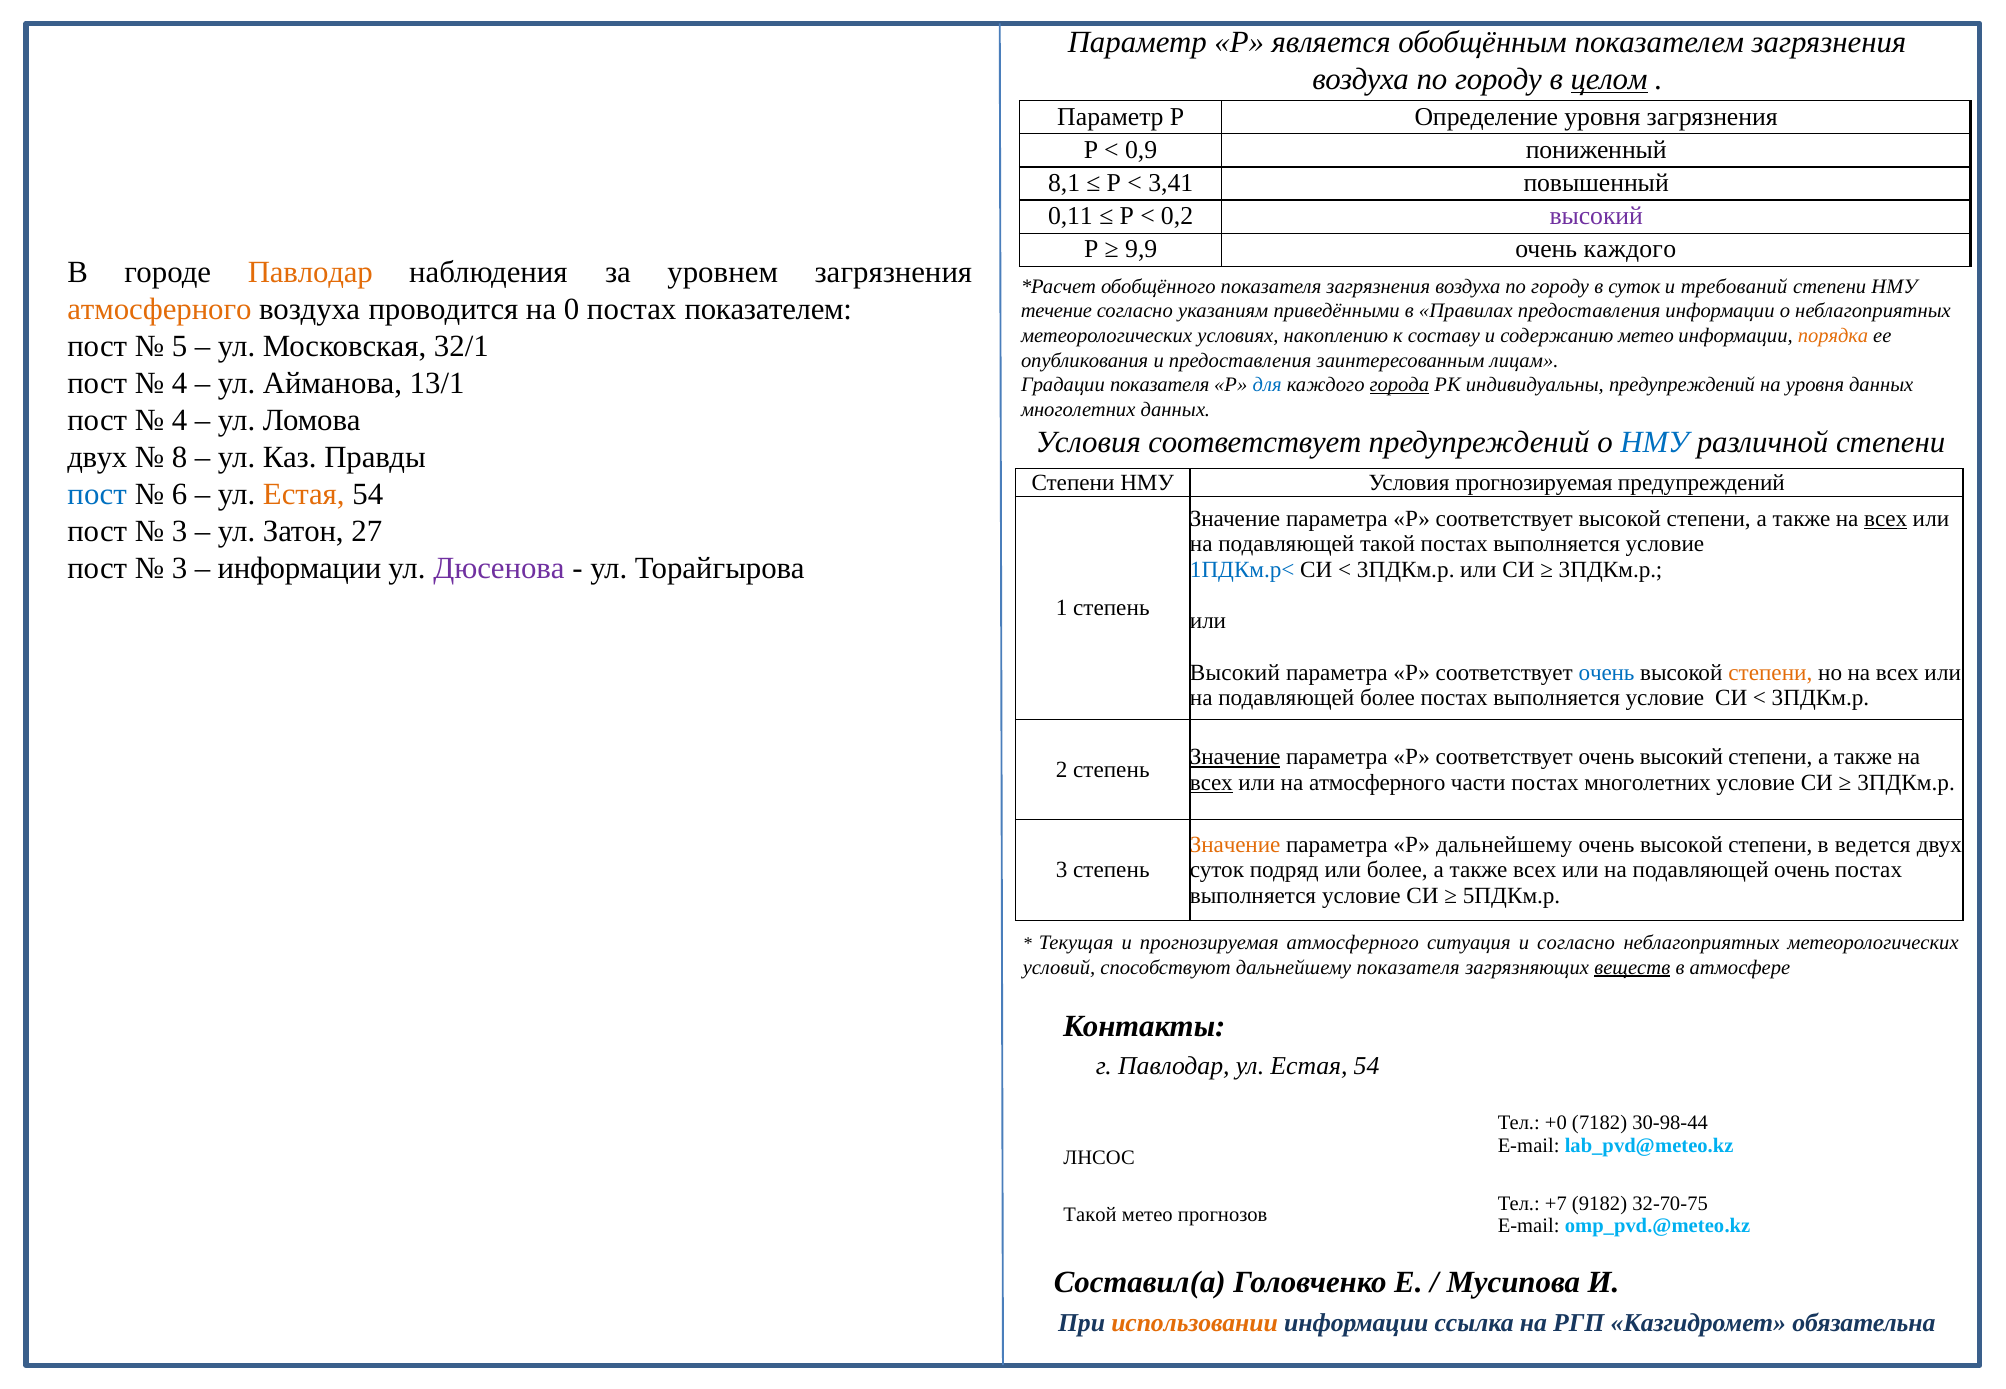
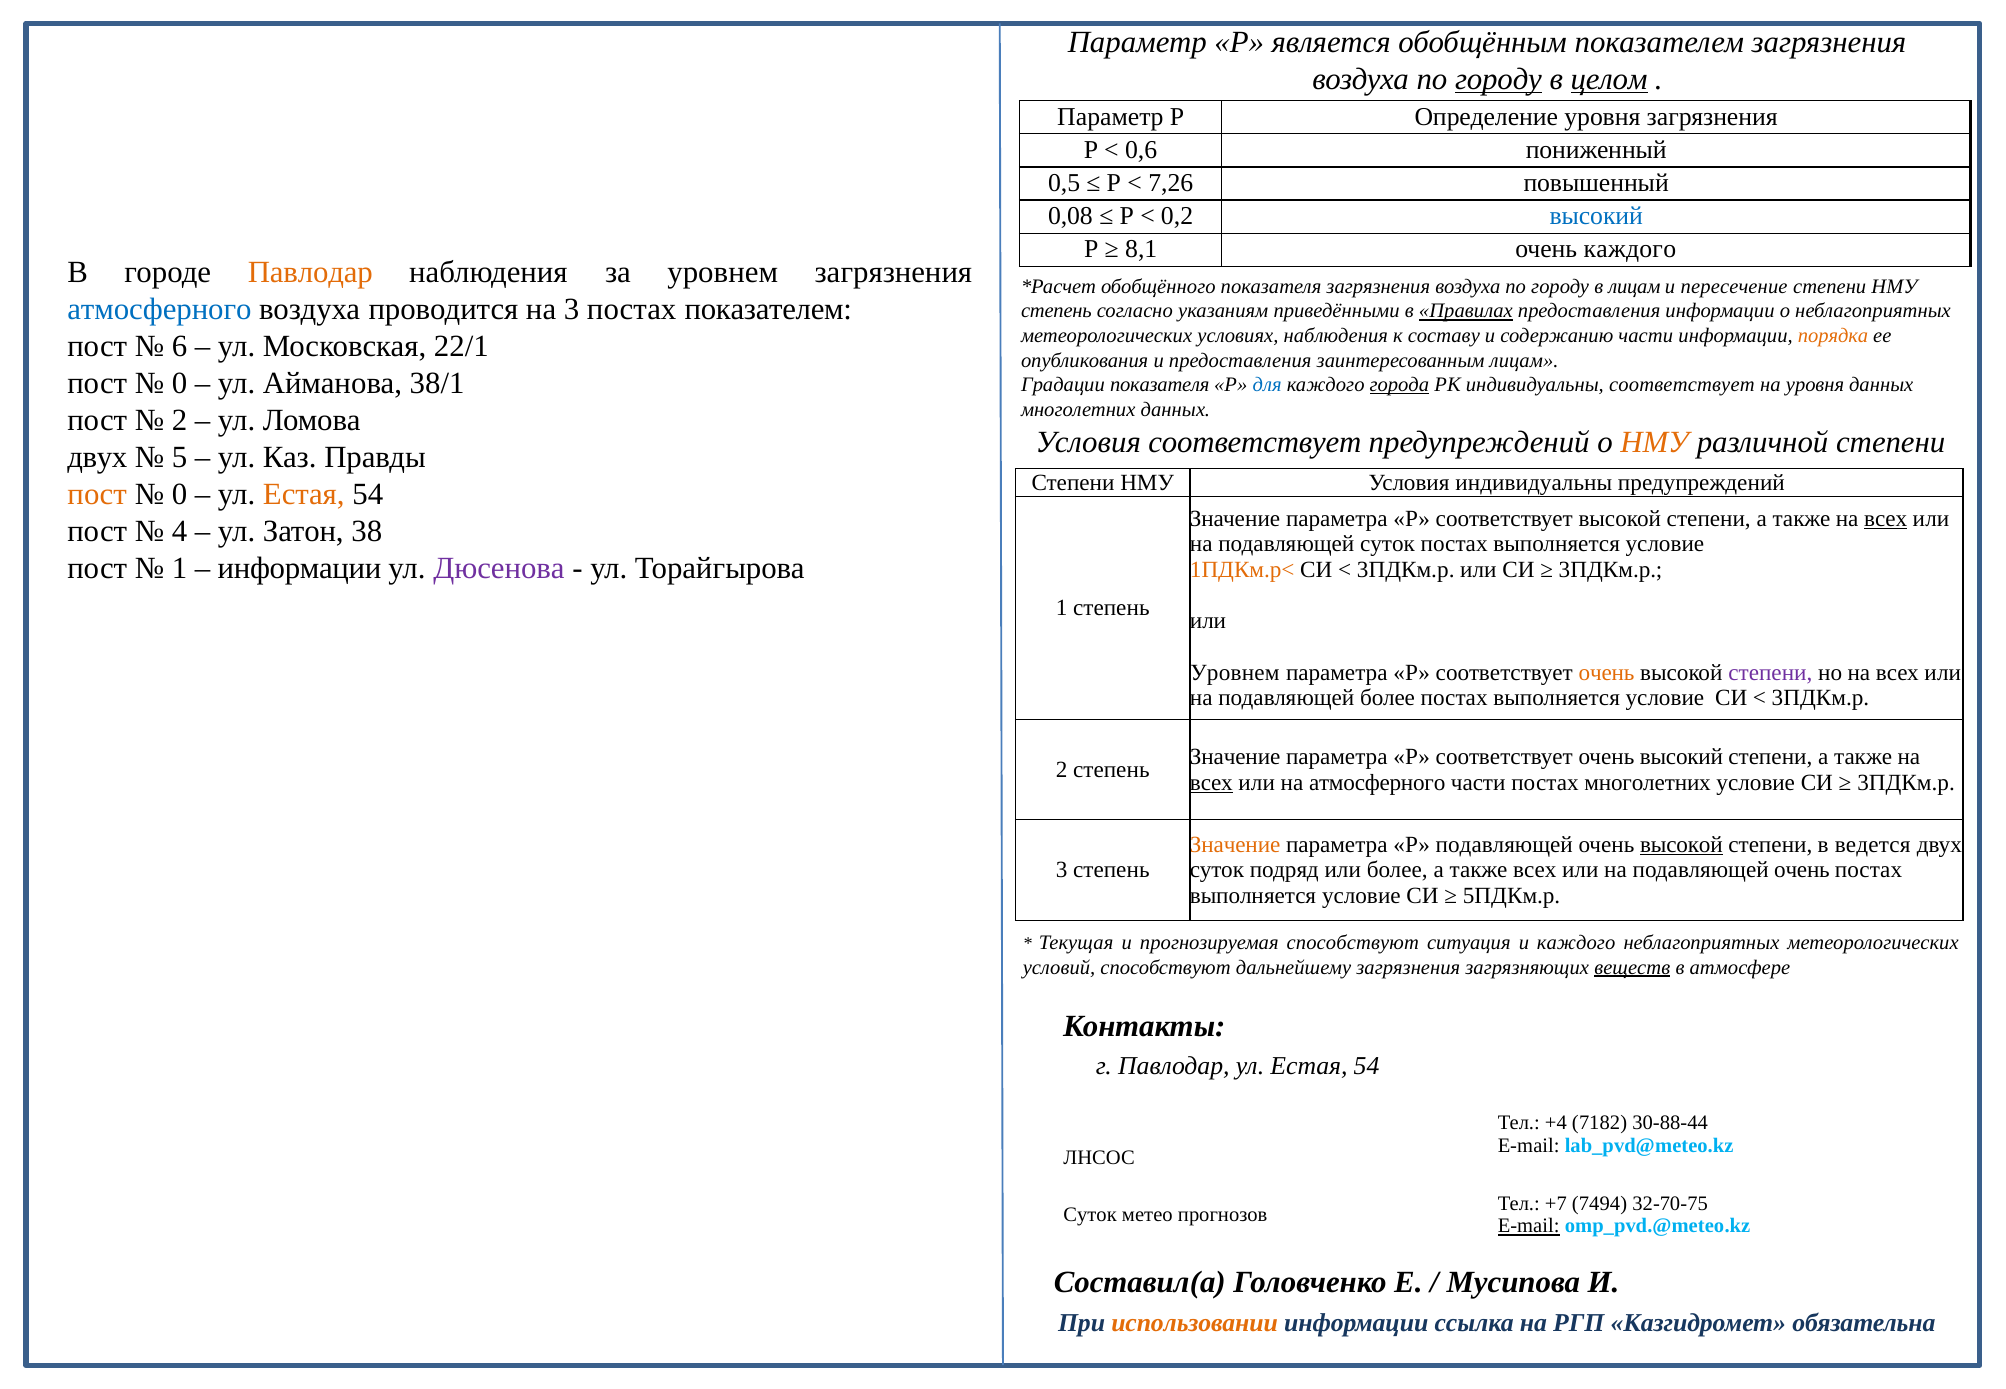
городу at (1498, 79) underline: none -> present
0,9: 0,9 -> 0,6
8,1: 8,1 -> 0,5
3,41: 3,41 -> 7,26
0,11: 0,11 -> 0,08
высокий at (1596, 216) colour: purple -> blue
9,9: 9,9 -> 8,1
в суток: суток -> лицам
требований: требований -> пересечение
атмосферного at (159, 309) colour: orange -> blue
на 0: 0 -> 3
течение at (1056, 311): течение -> степень
Правилах underline: none -> present
условиях накоплению: накоплению -> наблюдения
содержанию метео: метео -> части
5: 5 -> 6
32/1: 32/1 -> 22/1
4 at (179, 383): 4 -> 0
13/1: 13/1 -> 38/1
индивидуальны предупреждений: предупреждений -> соответствует
4 at (179, 420): 4 -> 2
НМУ at (1655, 442) colour: blue -> orange
8: 8 -> 5
Условия прогнозируемая: прогнозируемая -> индивидуальны
пост at (97, 494) colour: blue -> orange
6 at (179, 494): 6 -> 0
3 at (179, 531): 3 -> 4
27: 27 -> 38
подавляющей такой: такой -> суток
3 at (179, 568): 3 -> 1
1ПДКм.р< colour: blue -> orange
Высокий at (1235, 672): Высокий -> Уровнем
очень at (1607, 672) colour: blue -> orange
степени at (1770, 672) colour: orange -> purple
Значение at (1235, 757) underline: present -> none
Р дальнейшему: дальнейшему -> подавляющей
высокой at (1681, 844) underline: none -> present
прогнозируемая атмосферного: атмосферного -> способствуют
и согласно: согласно -> каждого
дальнейшему показателя: показателя -> загрязнения
+0: +0 -> +4
30-98-44: 30-98-44 -> 30-88-44
9182: 9182 -> 7494
Такой at (1090, 1215): Такой -> Суток
E-mail at (1529, 1226) underline: none -> present
